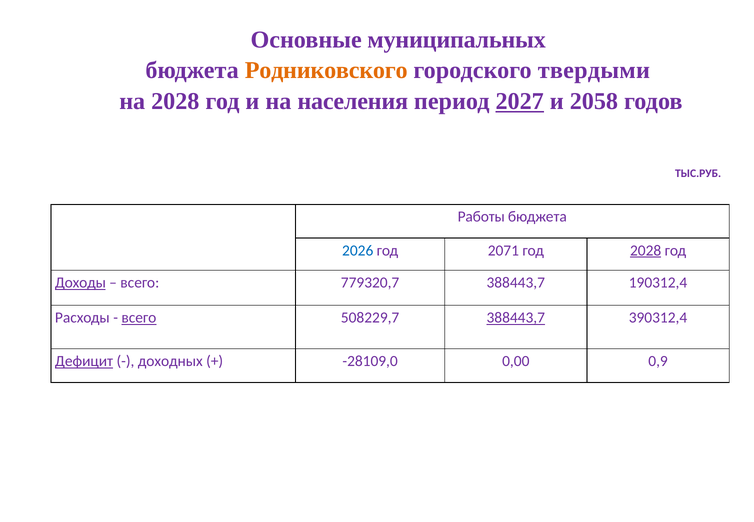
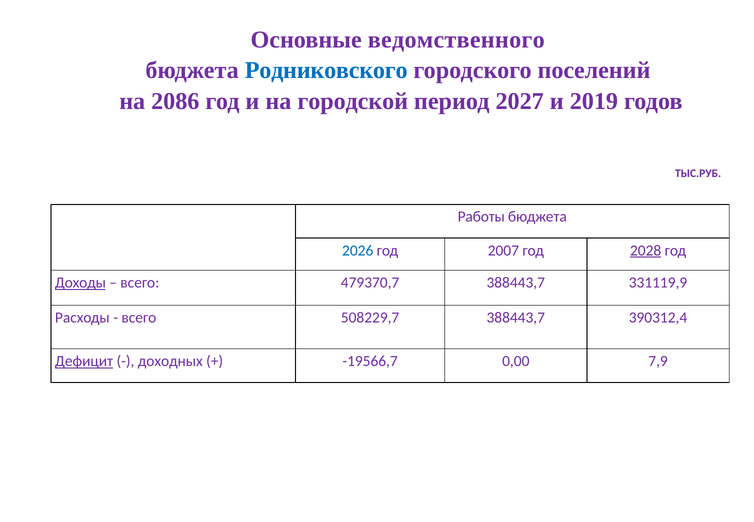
муниципальных: муниципальных -> ведомственного
Родниковского colour: orange -> blue
твердыми: твердыми -> поселений
на 2028: 2028 -> 2086
населения: населения -> городской
2027 underline: present -> none
2058: 2058 -> 2019
2071: 2071 -> 2007
779320,7: 779320,7 -> 479370,7
190312,4: 190312,4 -> 331119,9
всего at (139, 318) underline: present -> none
388443,7 at (516, 318) underline: present -> none
-28109,0: -28109,0 -> -19566,7
0,9: 0,9 -> 7,9
